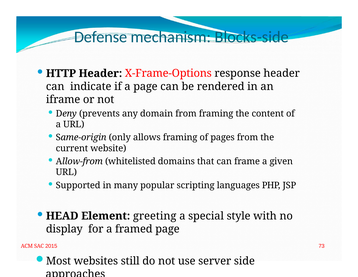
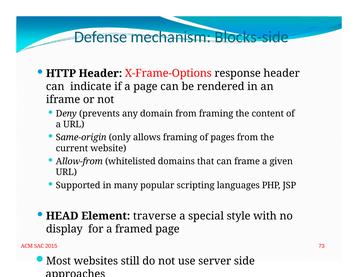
greeting: greeting -> traverse
